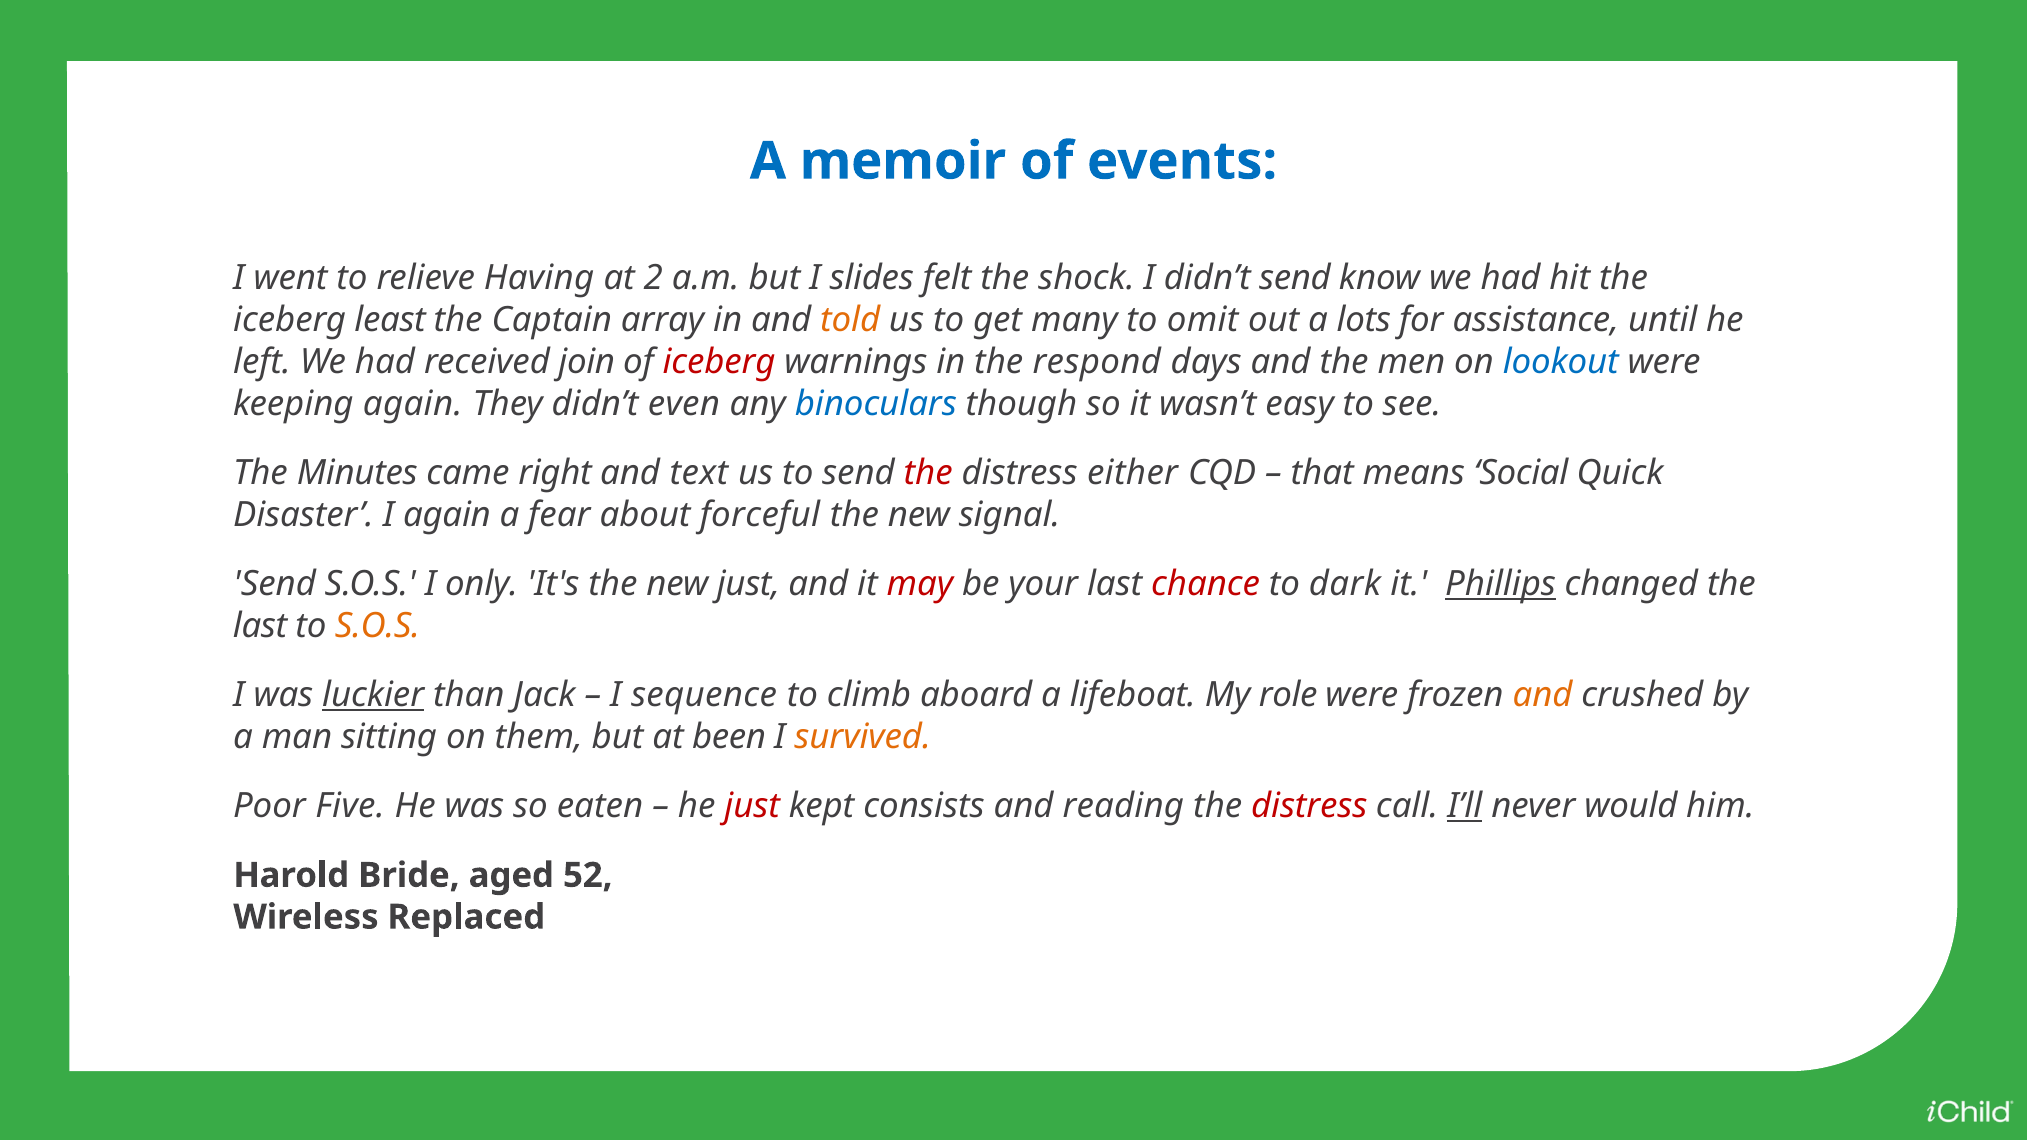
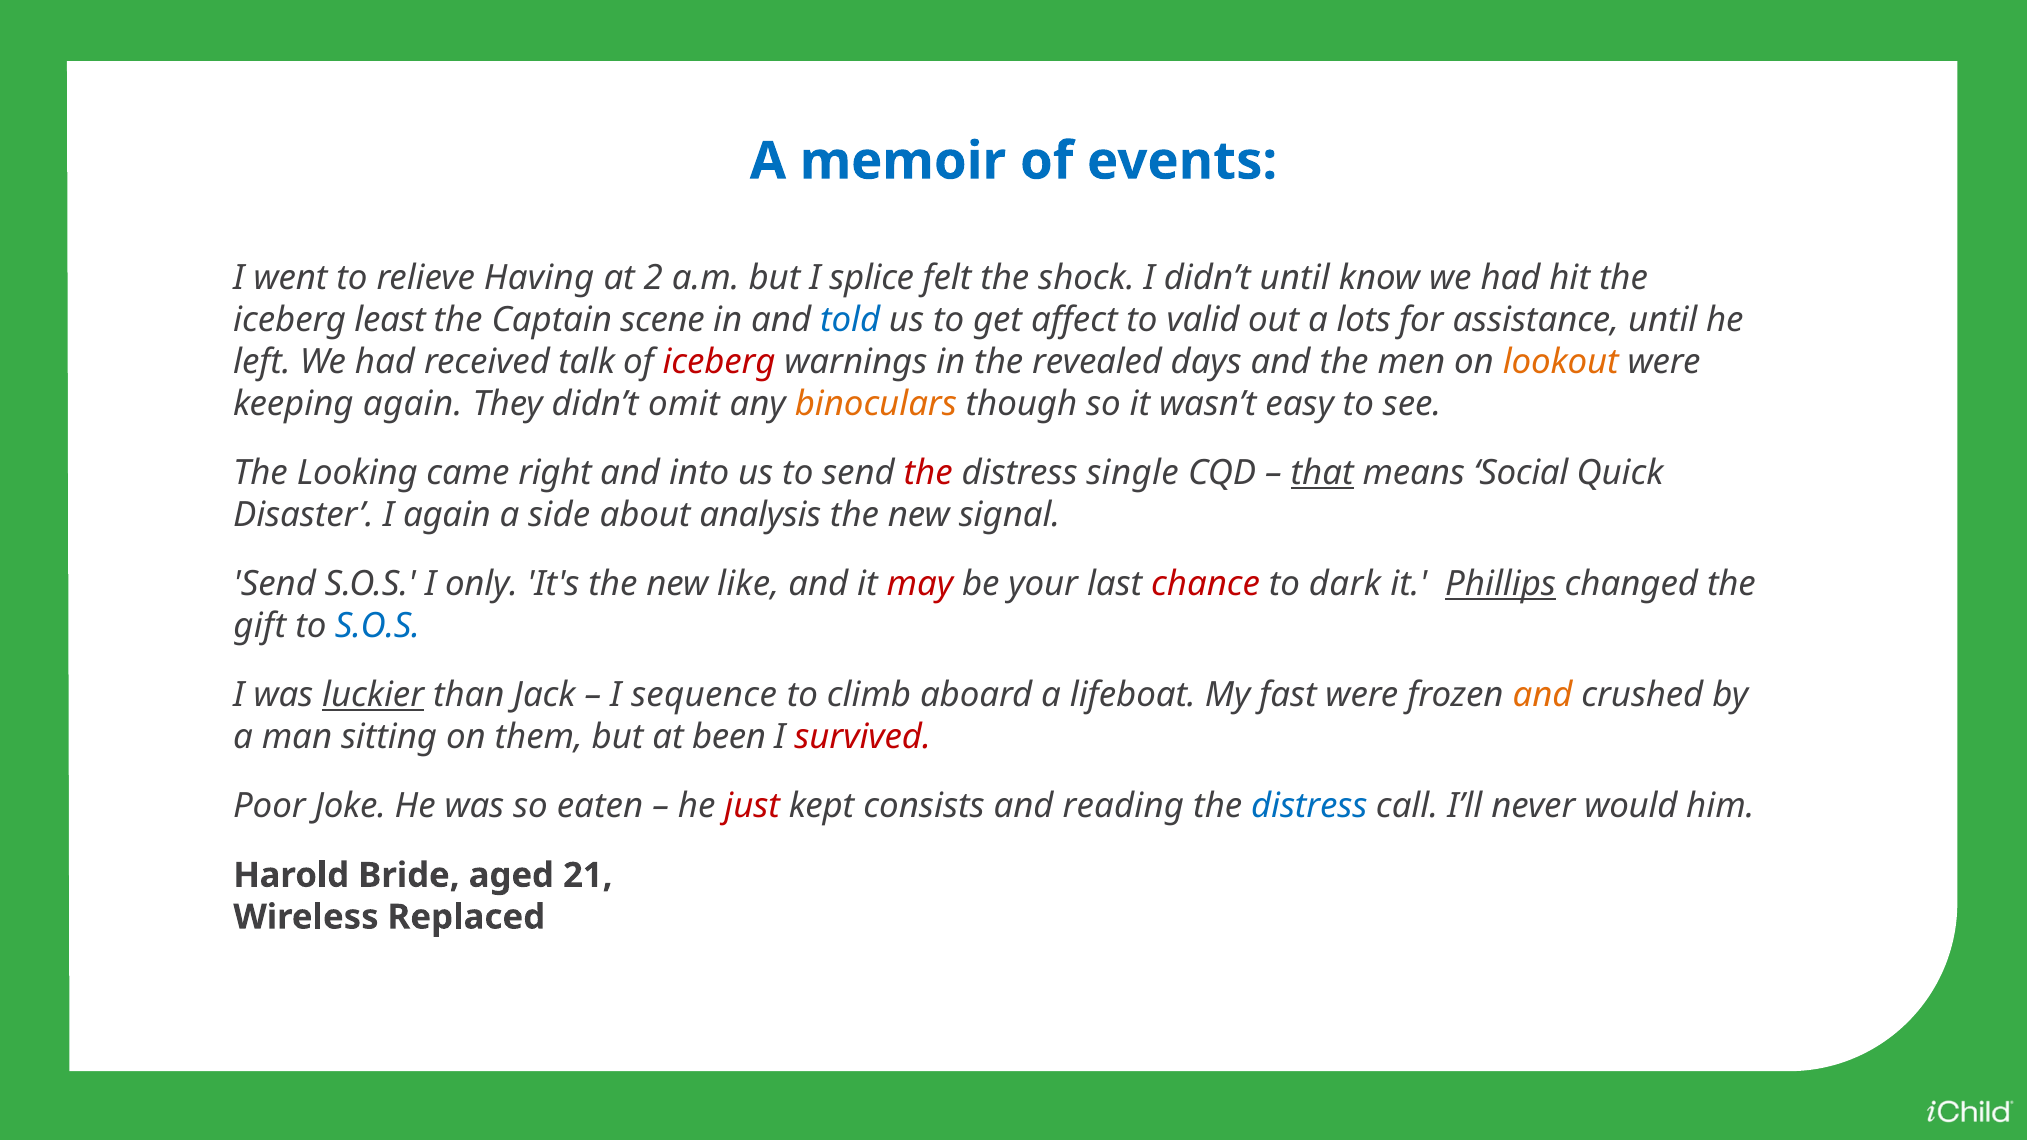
slides: slides -> splice
didn’t send: send -> until
array: array -> scene
told colour: orange -> blue
many: many -> affect
omit: omit -> valid
join: join -> talk
respond: respond -> revealed
lookout colour: blue -> orange
even: even -> omit
binoculars colour: blue -> orange
Minutes: Minutes -> Looking
text: text -> into
either: either -> single
that underline: none -> present
fear: fear -> side
forceful: forceful -> analysis
new just: just -> like
last at (260, 626): last -> gift
S.O.S at (377, 626) colour: orange -> blue
role: role -> fast
survived colour: orange -> red
Five: Five -> Joke
distress at (1309, 806) colour: red -> blue
I’ll underline: present -> none
52: 52 -> 21
